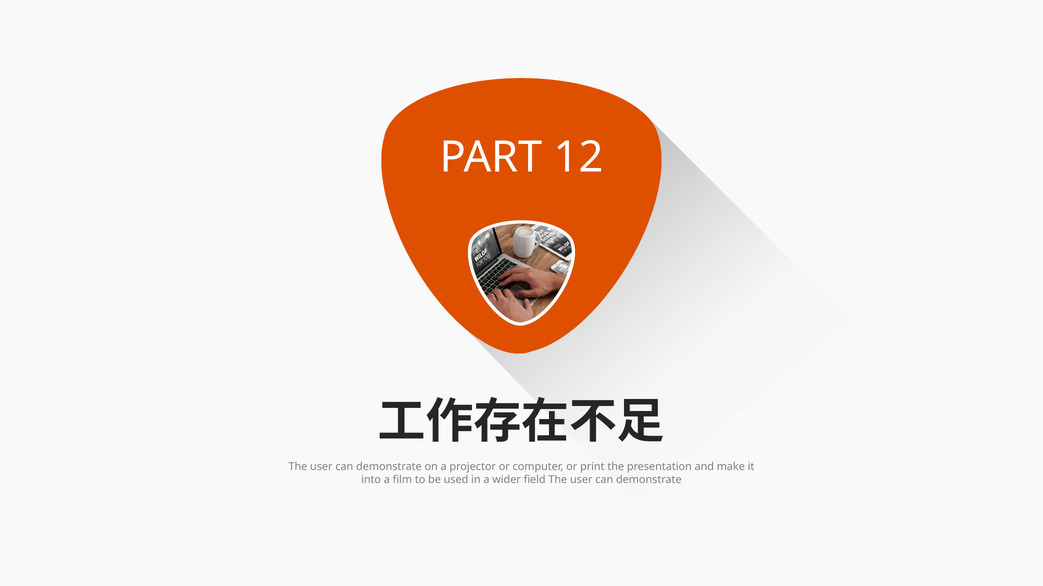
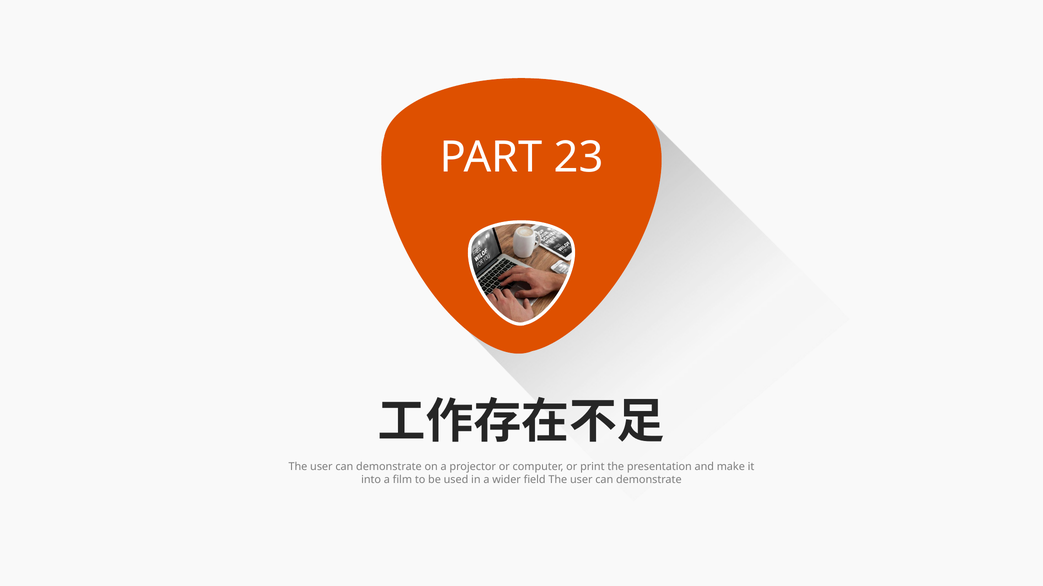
12: 12 -> 23
